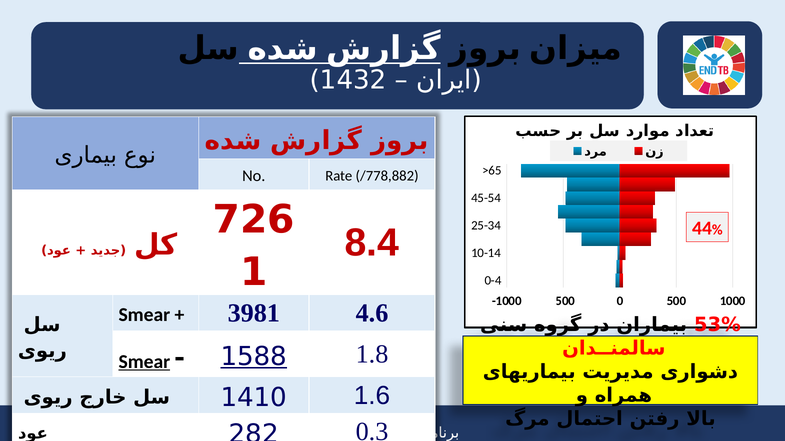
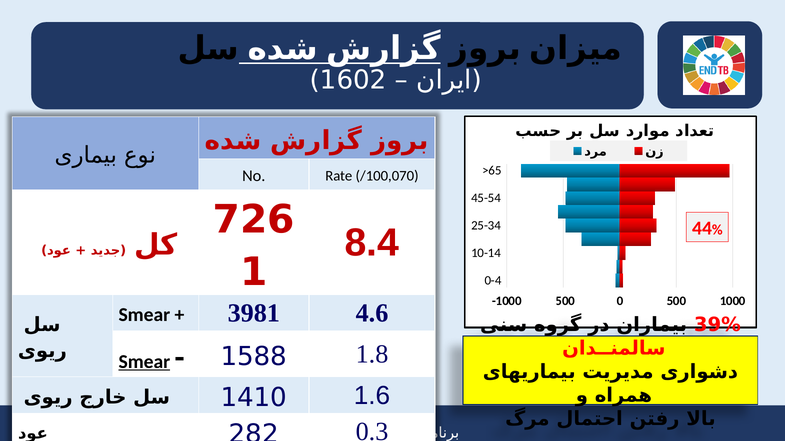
1432: 1432 -> 1602
/778,882: /778,882 -> /100,070
53%: 53% -> 39%
1588 underline: present -> none
